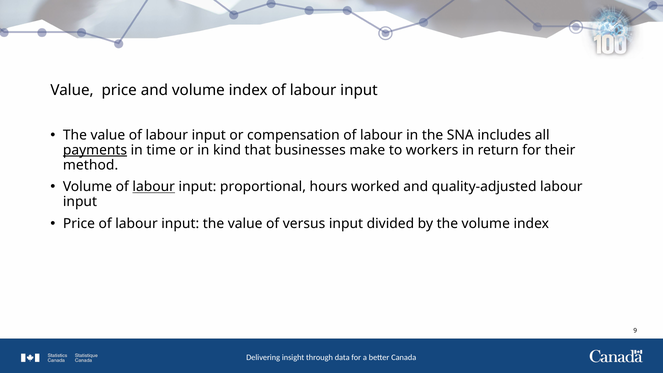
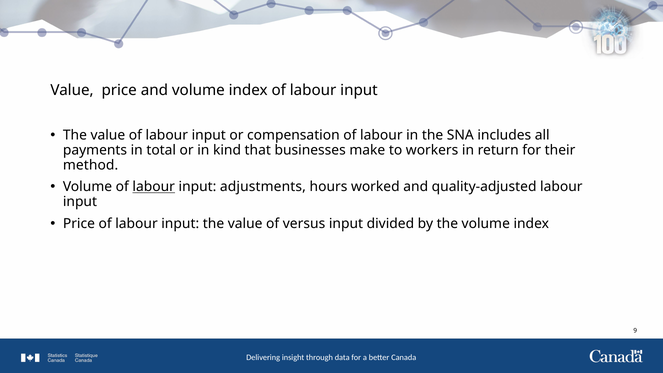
payments underline: present -> none
time: time -> total
proportional: proportional -> adjustments
